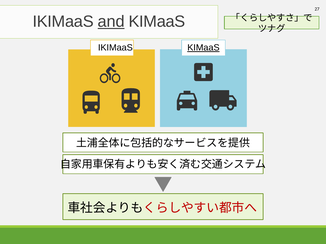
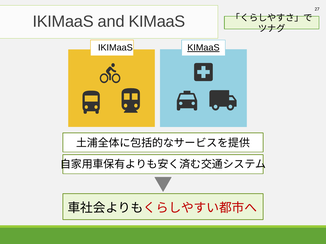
and underline: present -> none
